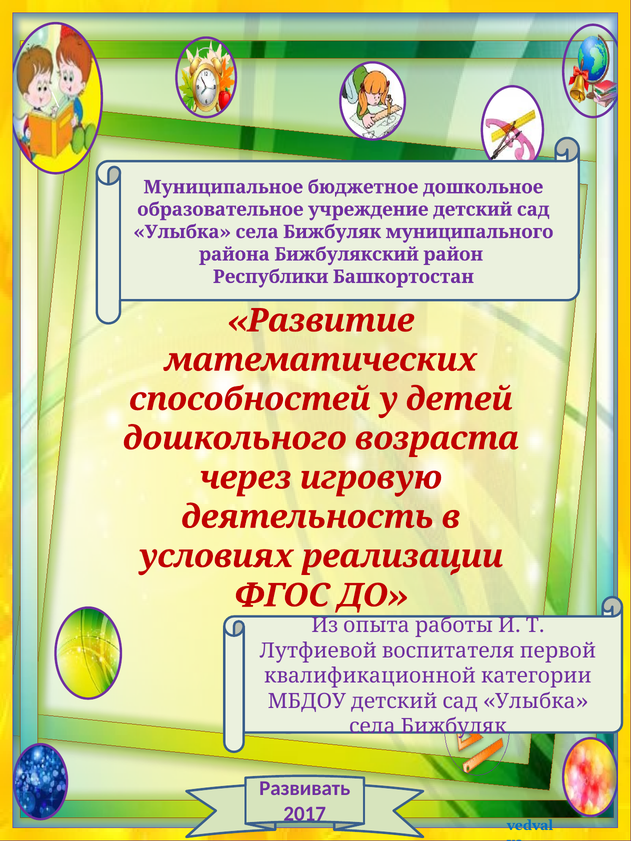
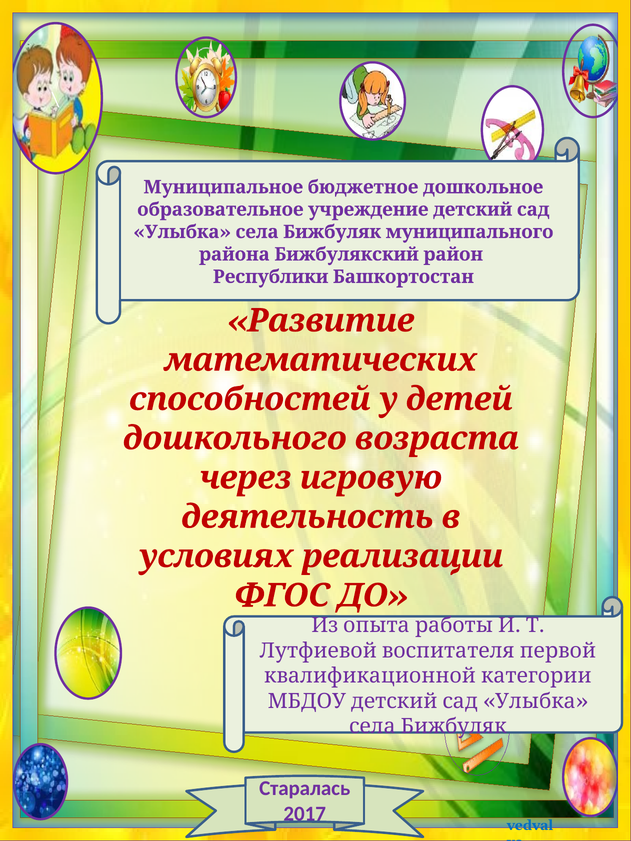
Развивать: Развивать -> Старалась
